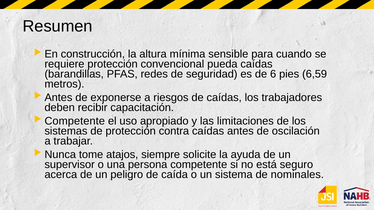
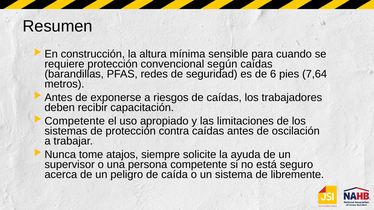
pueda: pueda -> según
6,59: 6,59 -> 7,64
nominales: nominales -> libremente
